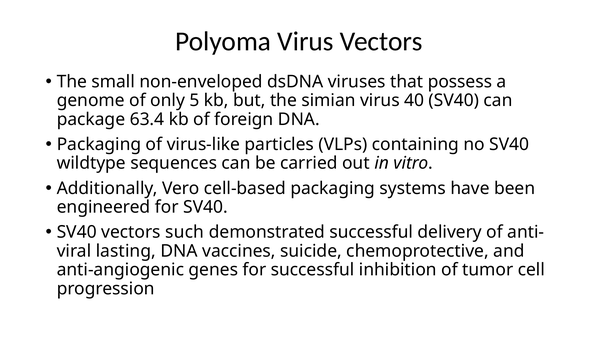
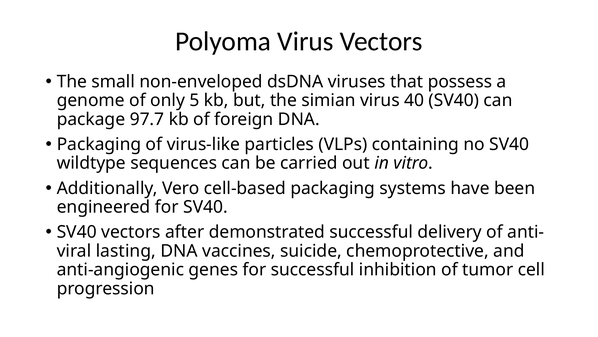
63.4: 63.4 -> 97.7
such: such -> after
